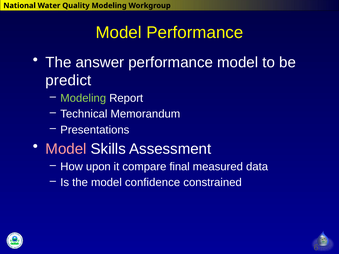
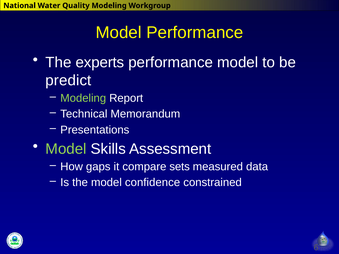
answer: answer -> experts
Model at (66, 149) colour: pink -> light green
upon: upon -> gaps
final: final -> sets
